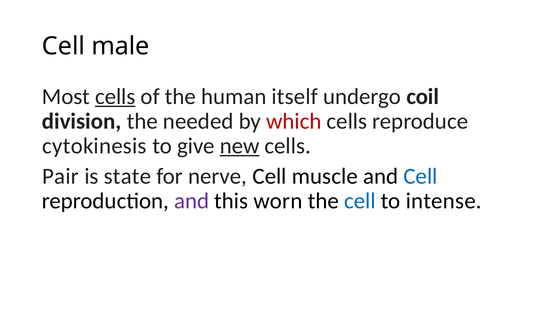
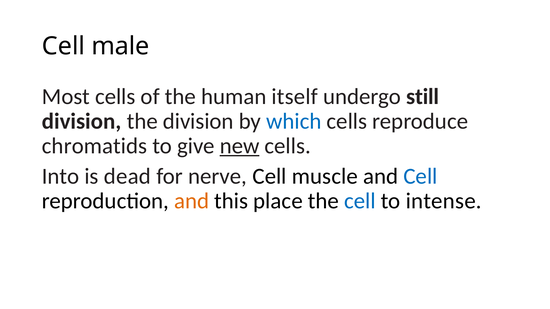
cells at (115, 97) underline: present -> none
coil: coil -> still
the needed: needed -> division
which colour: red -> blue
cytokinesis: cytokinesis -> chromatids
Pair: Pair -> Into
state: state -> dead
and at (192, 201) colour: purple -> orange
worn: worn -> place
